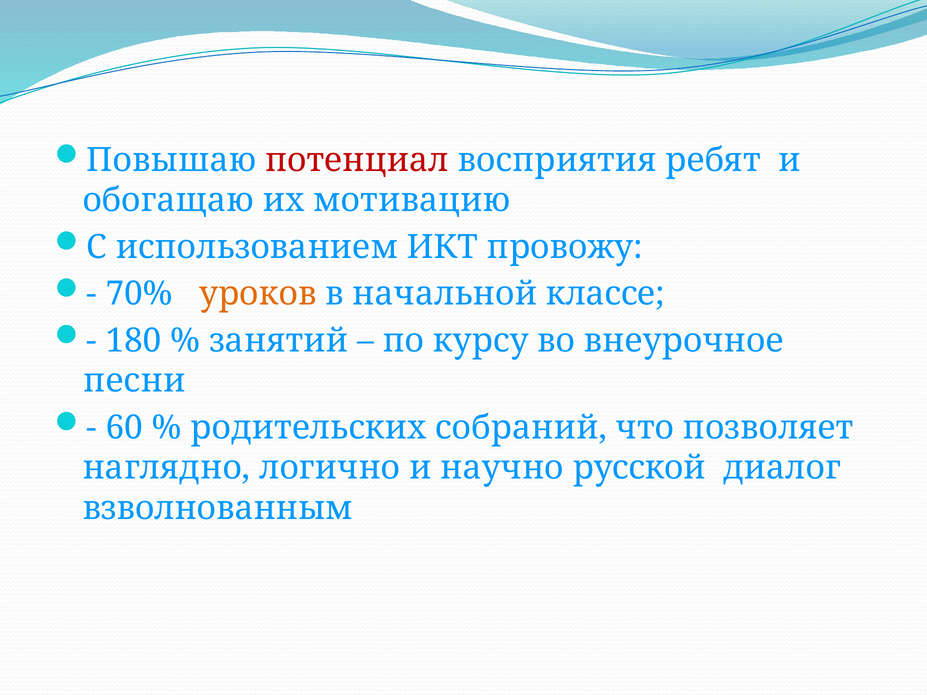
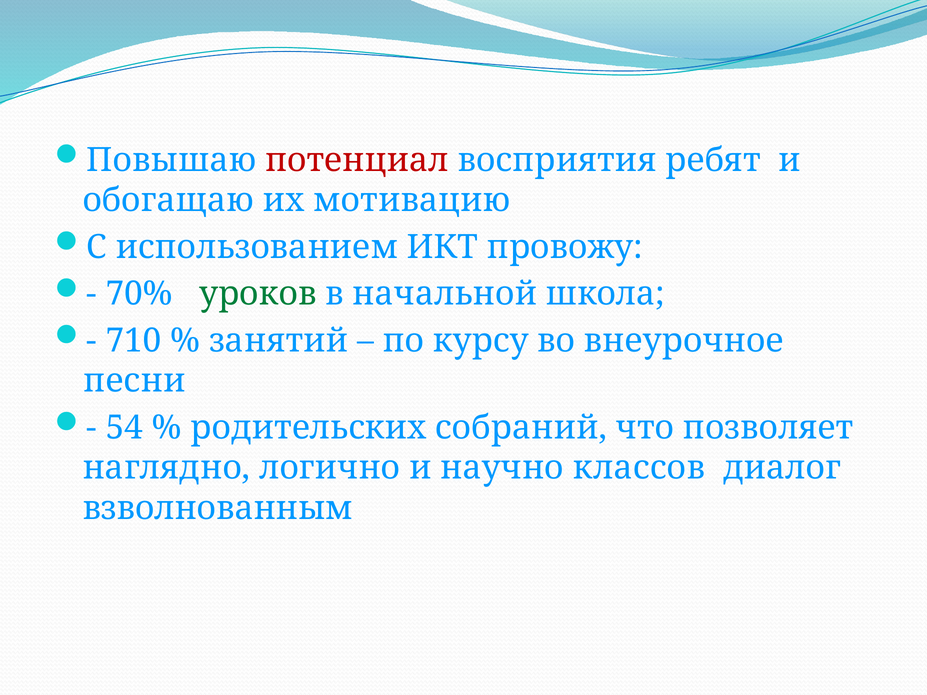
уроков colour: orange -> green
классе: классе -> школа
180: 180 -> 710
60: 60 -> 54
русской: русской -> классов
